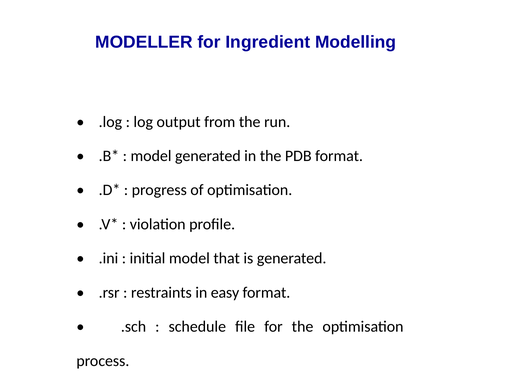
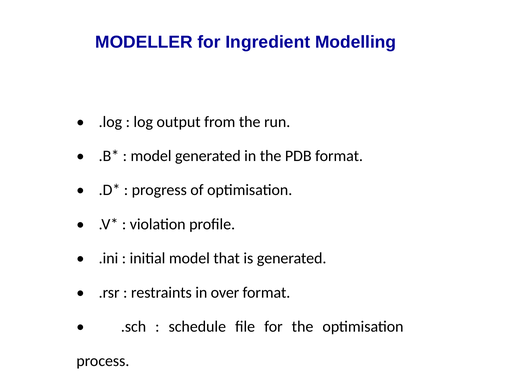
easy: easy -> over
